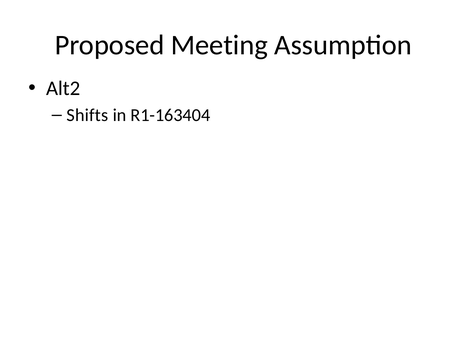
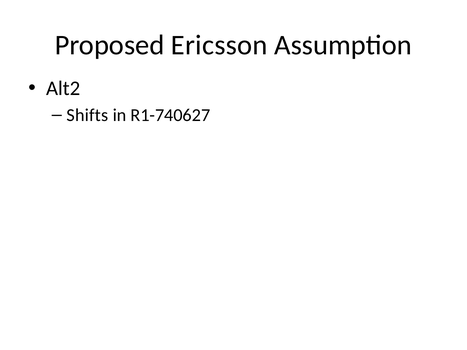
Meeting: Meeting -> Ericsson
R1-163404: R1-163404 -> R1-740627
